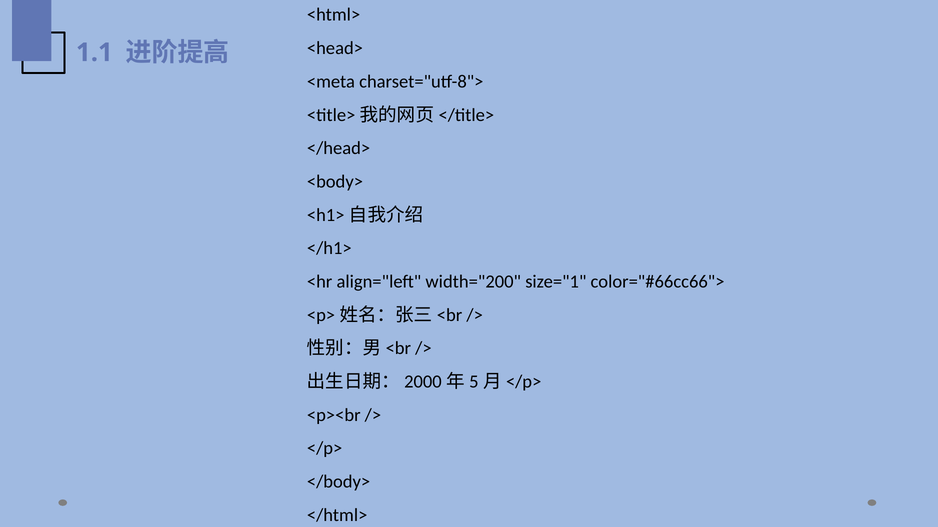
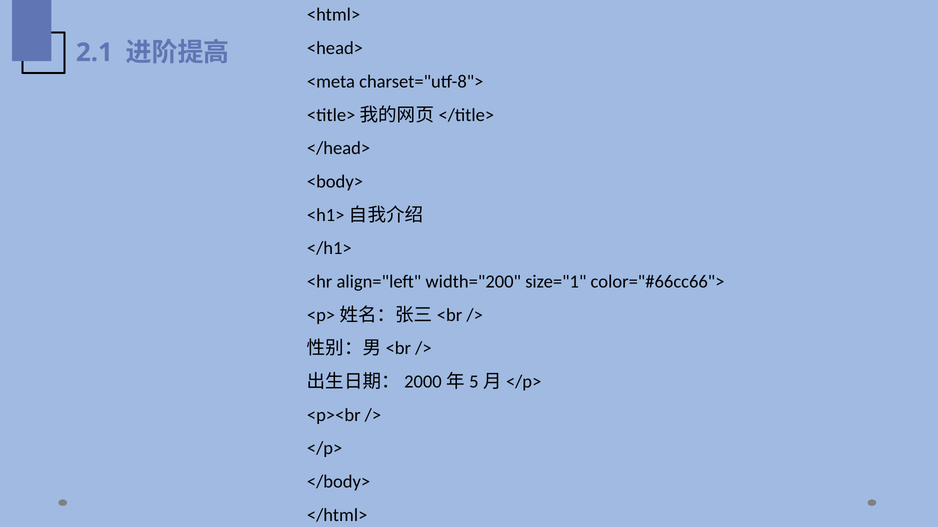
1.1: 1.1 -> 2.1
